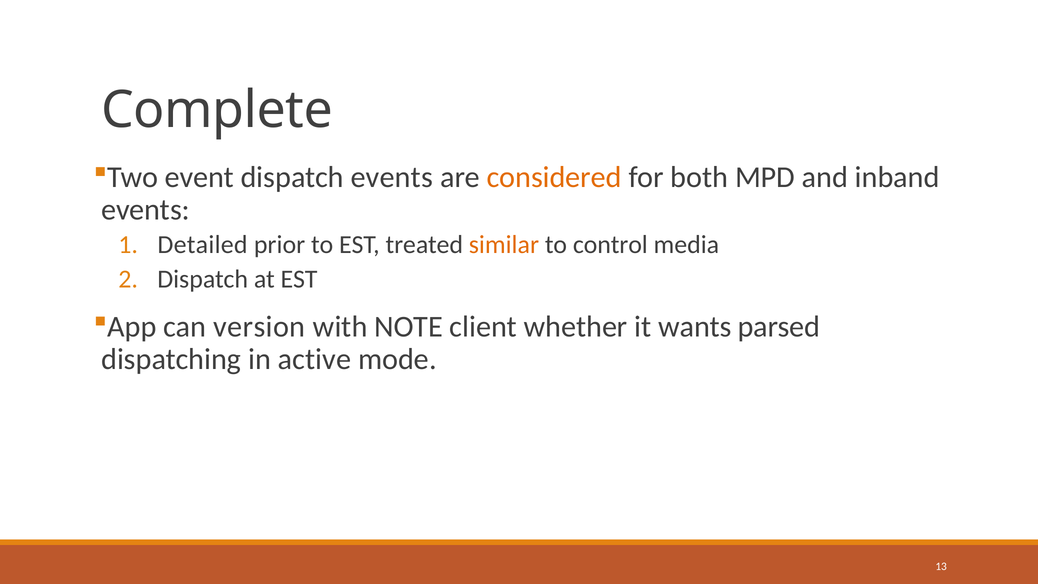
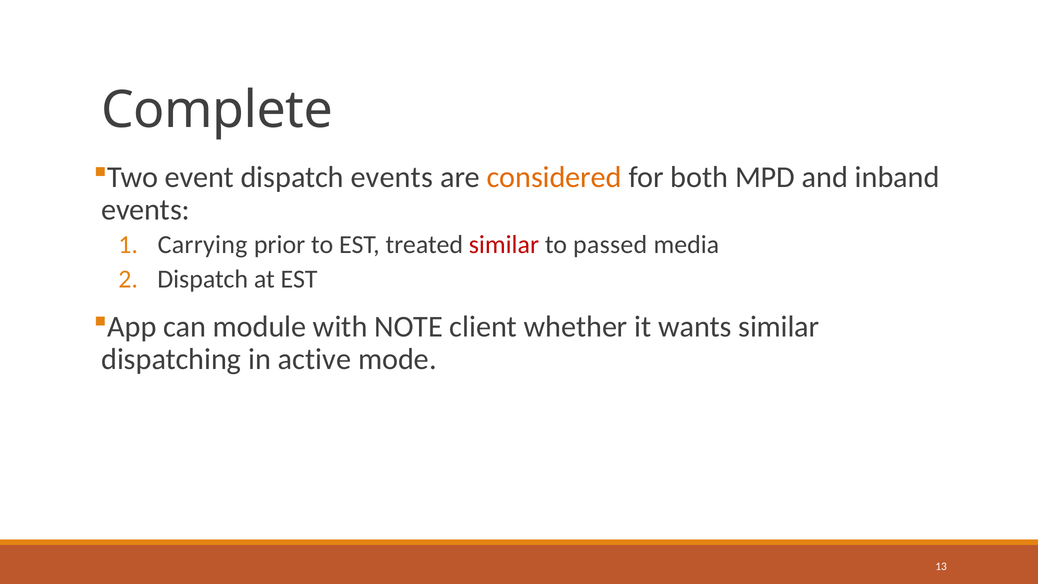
Detailed: Detailed -> Carrying
similar at (504, 245) colour: orange -> red
control: control -> passed
version: version -> module
wants parsed: parsed -> similar
